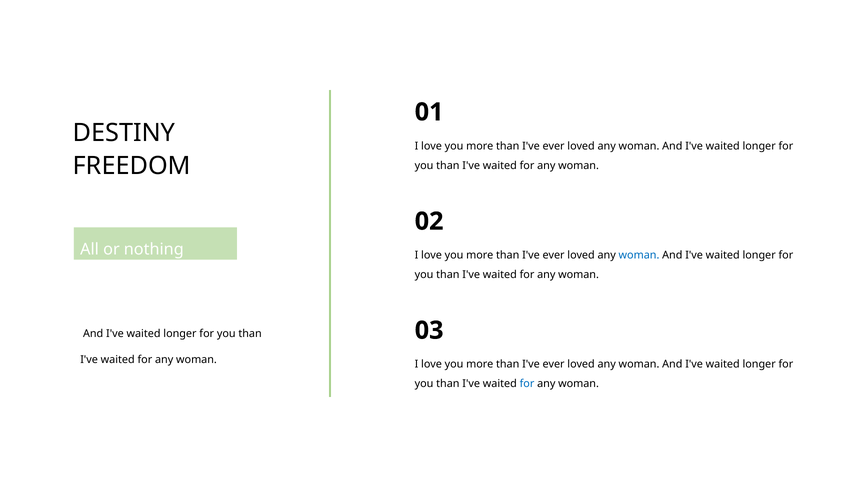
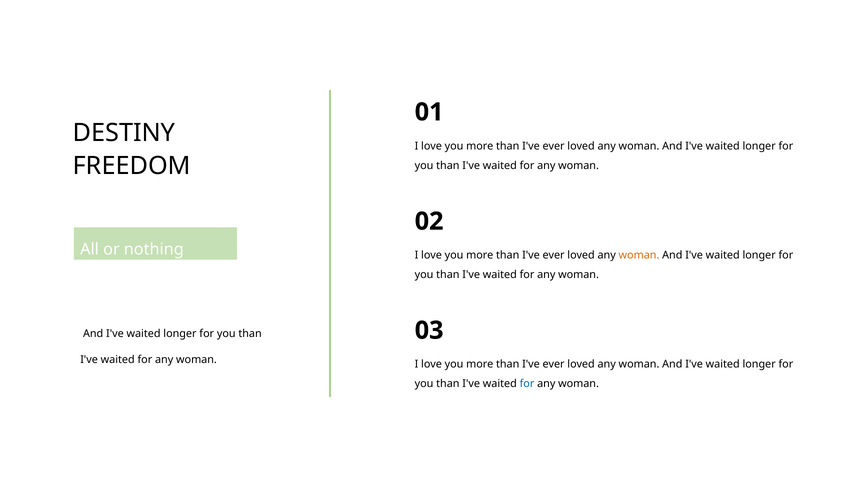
woman at (639, 255) colour: blue -> orange
